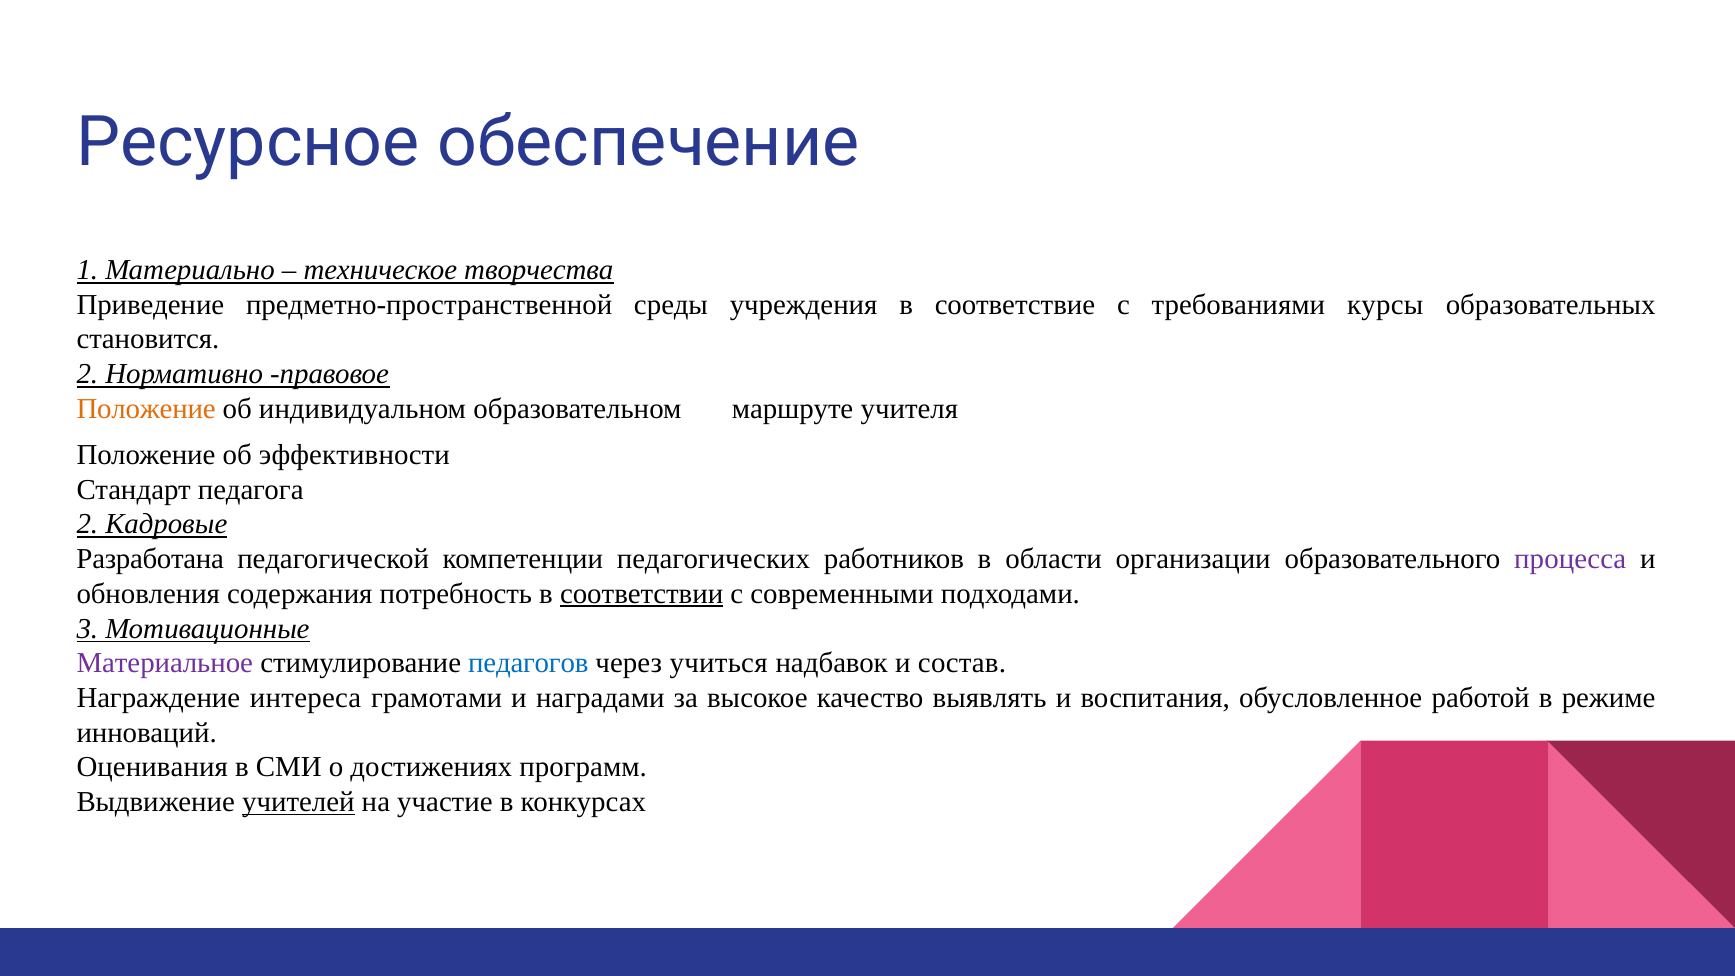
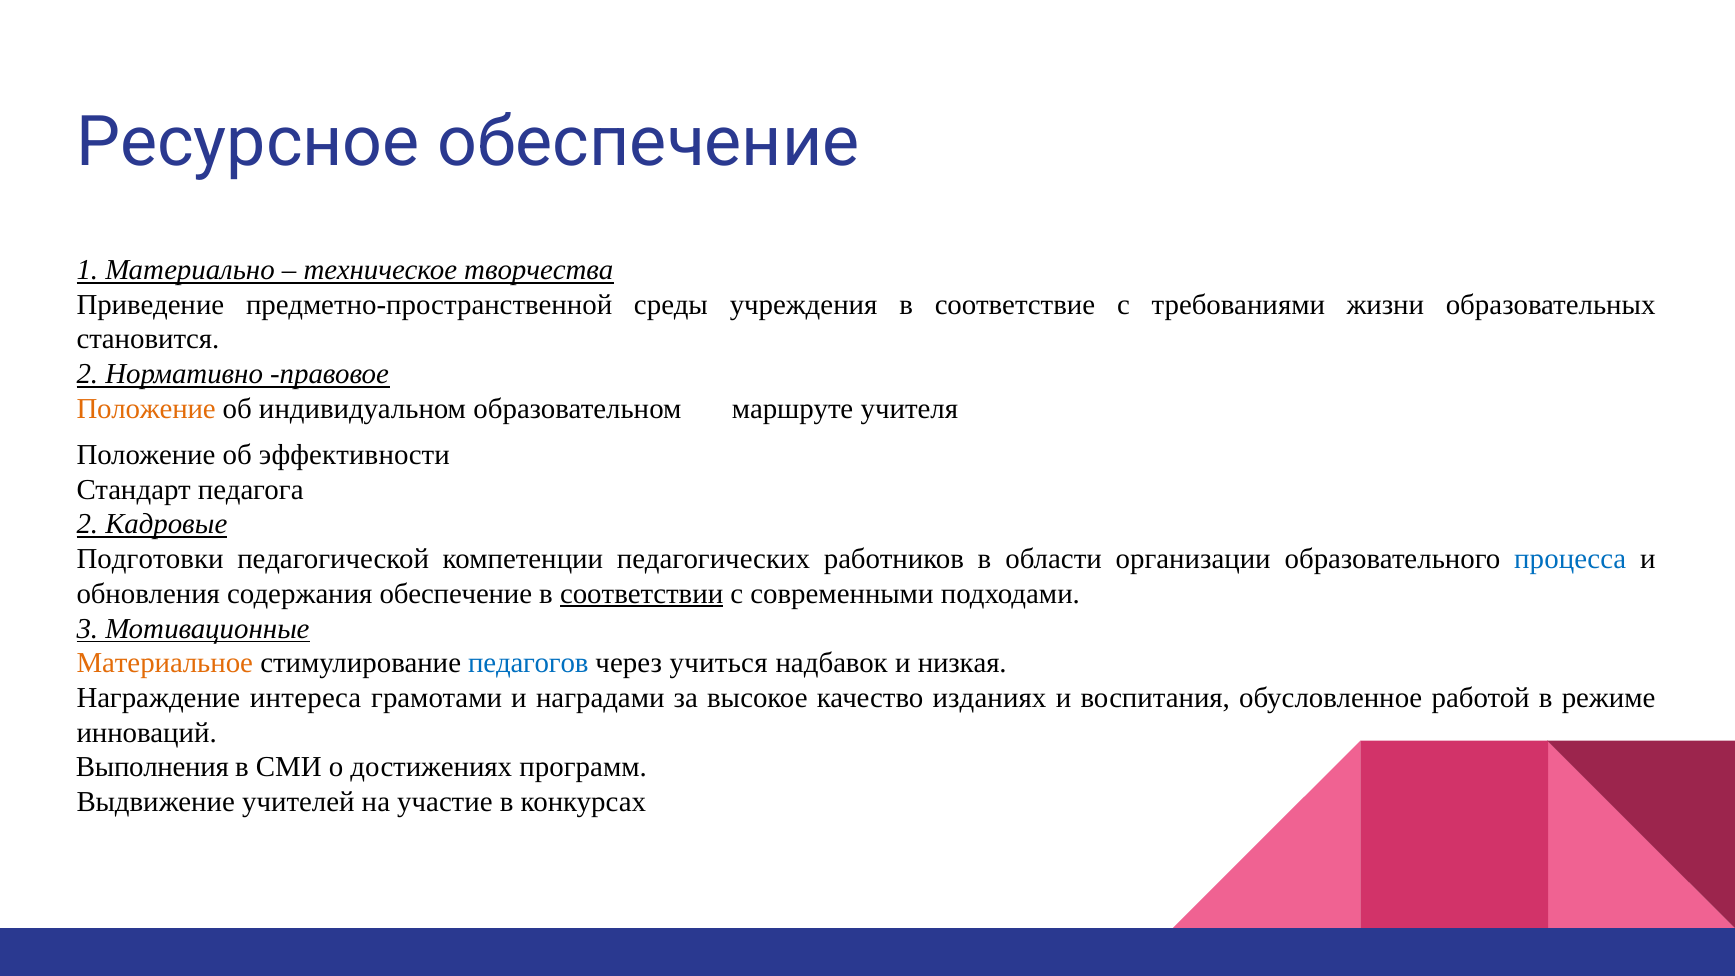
курсы: курсы -> жизни
Разработана: Разработана -> Подготовки
процесса colour: purple -> blue
содержания потребность: потребность -> обеспечение
Материальное colour: purple -> orange
состав: состав -> низкая
выявлять: выявлять -> изданиях
Оценивания: Оценивания -> Выполнения
учителей underline: present -> none
